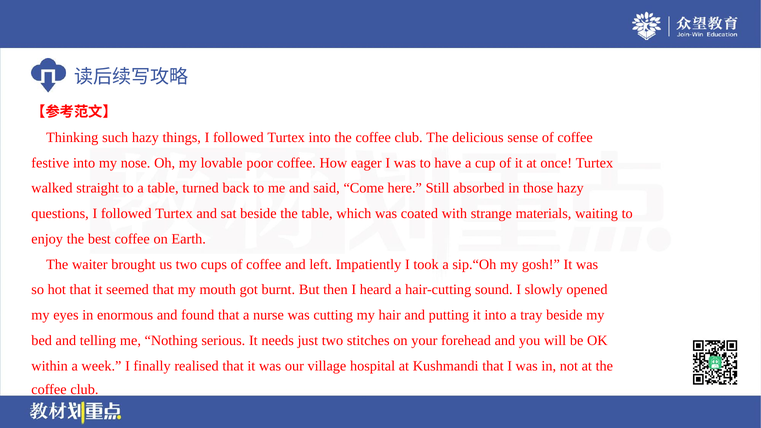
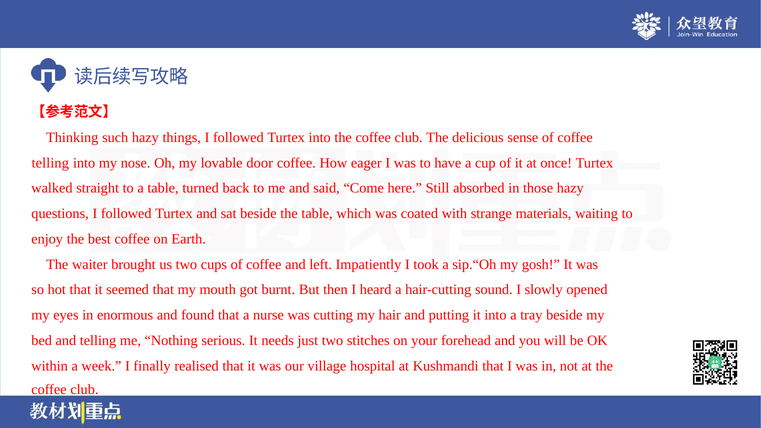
festive at (50, 163): festive -> telling
poor: poor -> door
